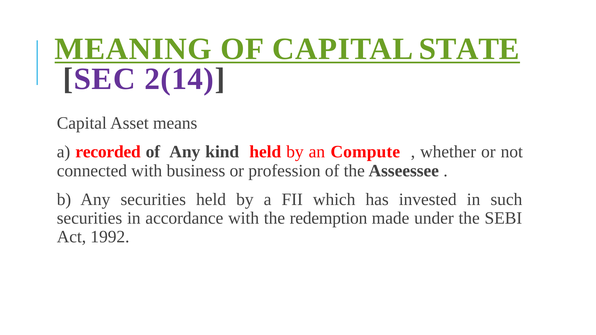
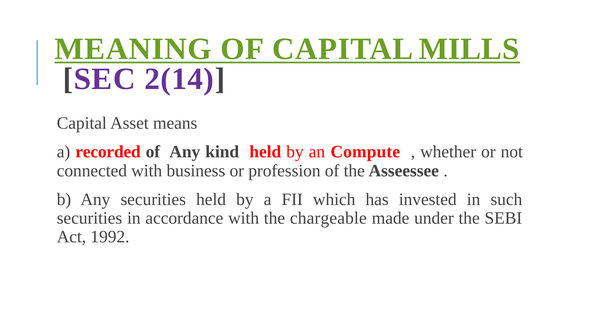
STATE: STATE -> MILLS
redemption: redemption -> chargeable
